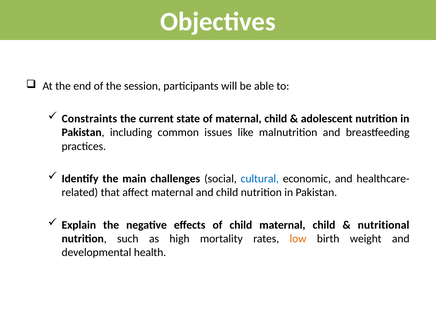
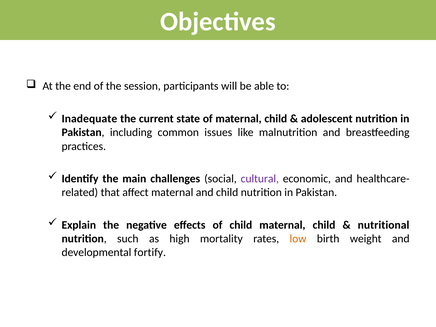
Constraints: Constraints -> Inadequate
cultural colour: blue -> purple
health: health -> fortify
